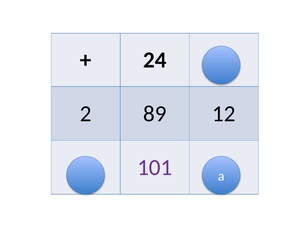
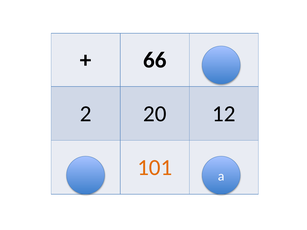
24: 24 -> 66
2 89: 89 -> 20
101 colour: purple -> orange
